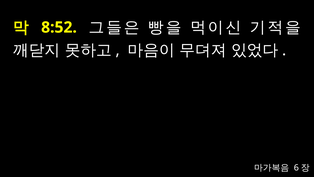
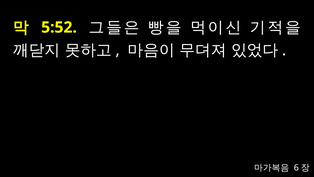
8:52: 8:52 -> 5:52
